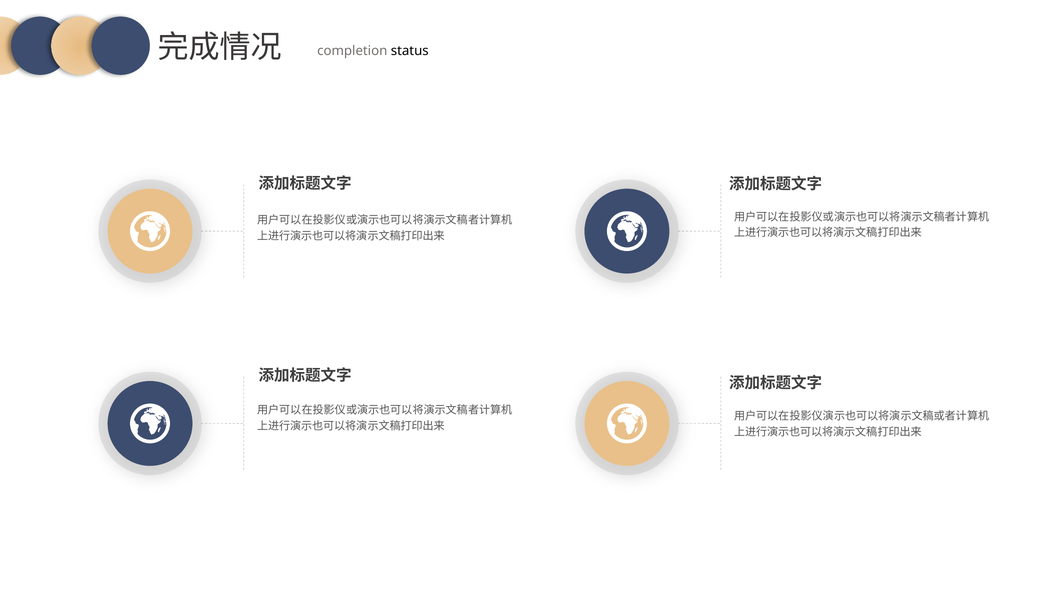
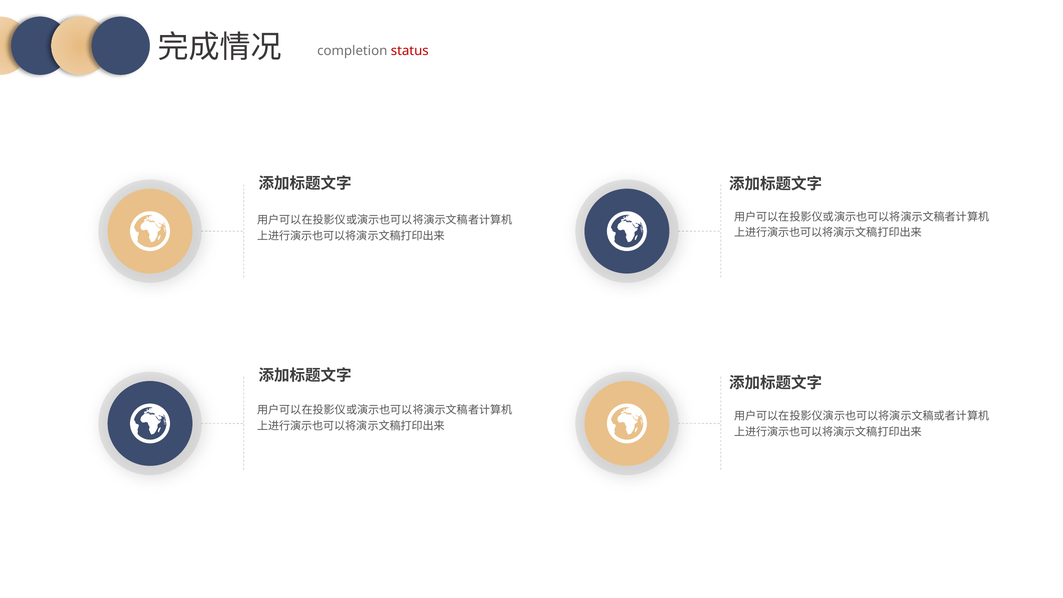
status colour: black -> red
